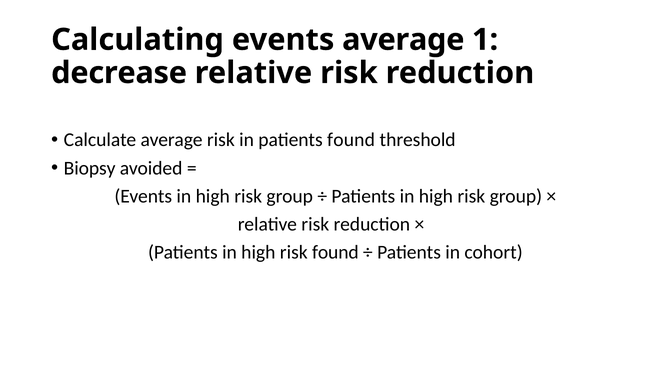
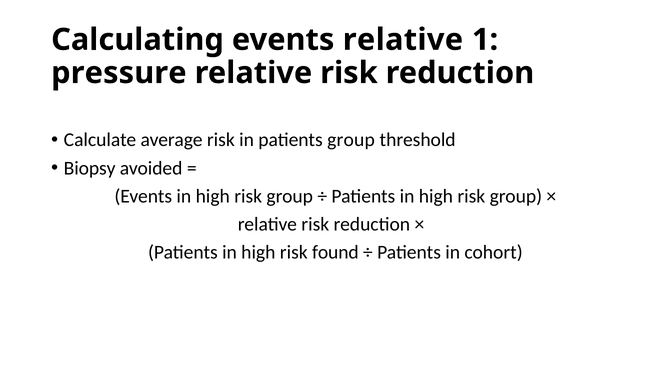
events average: average -> relative
decrease: decrease -> pressure
patients found: found -> group
